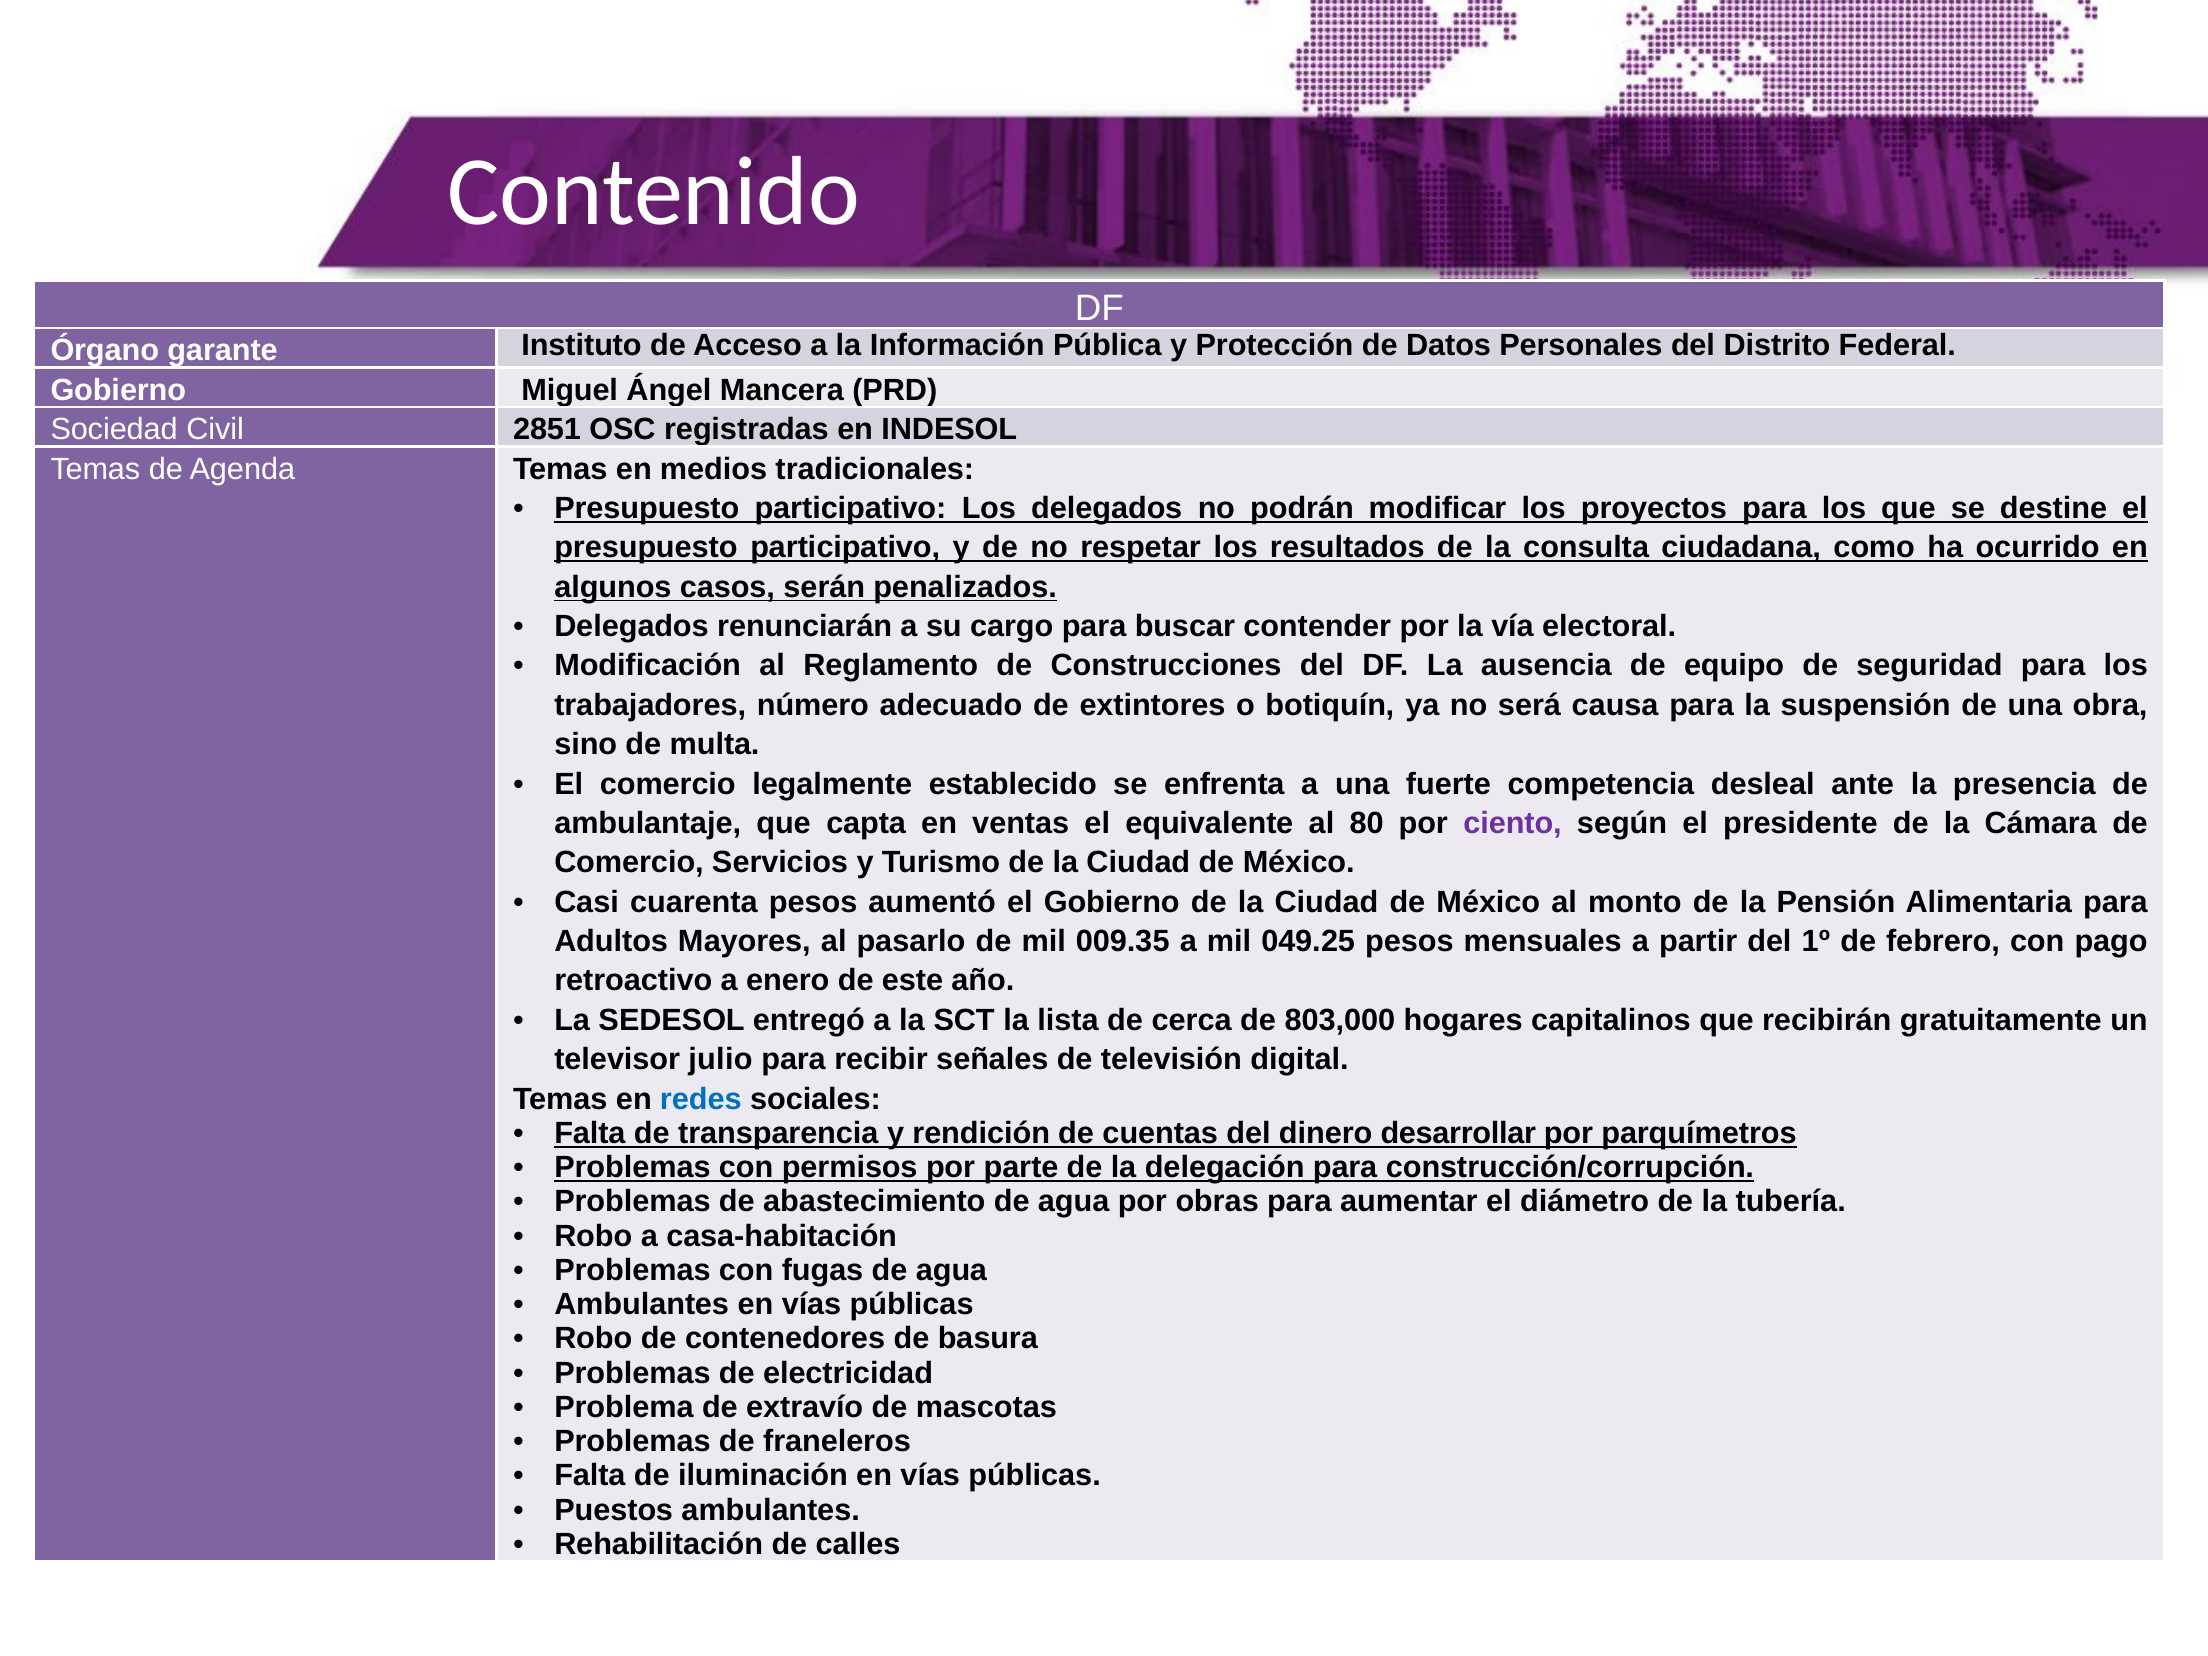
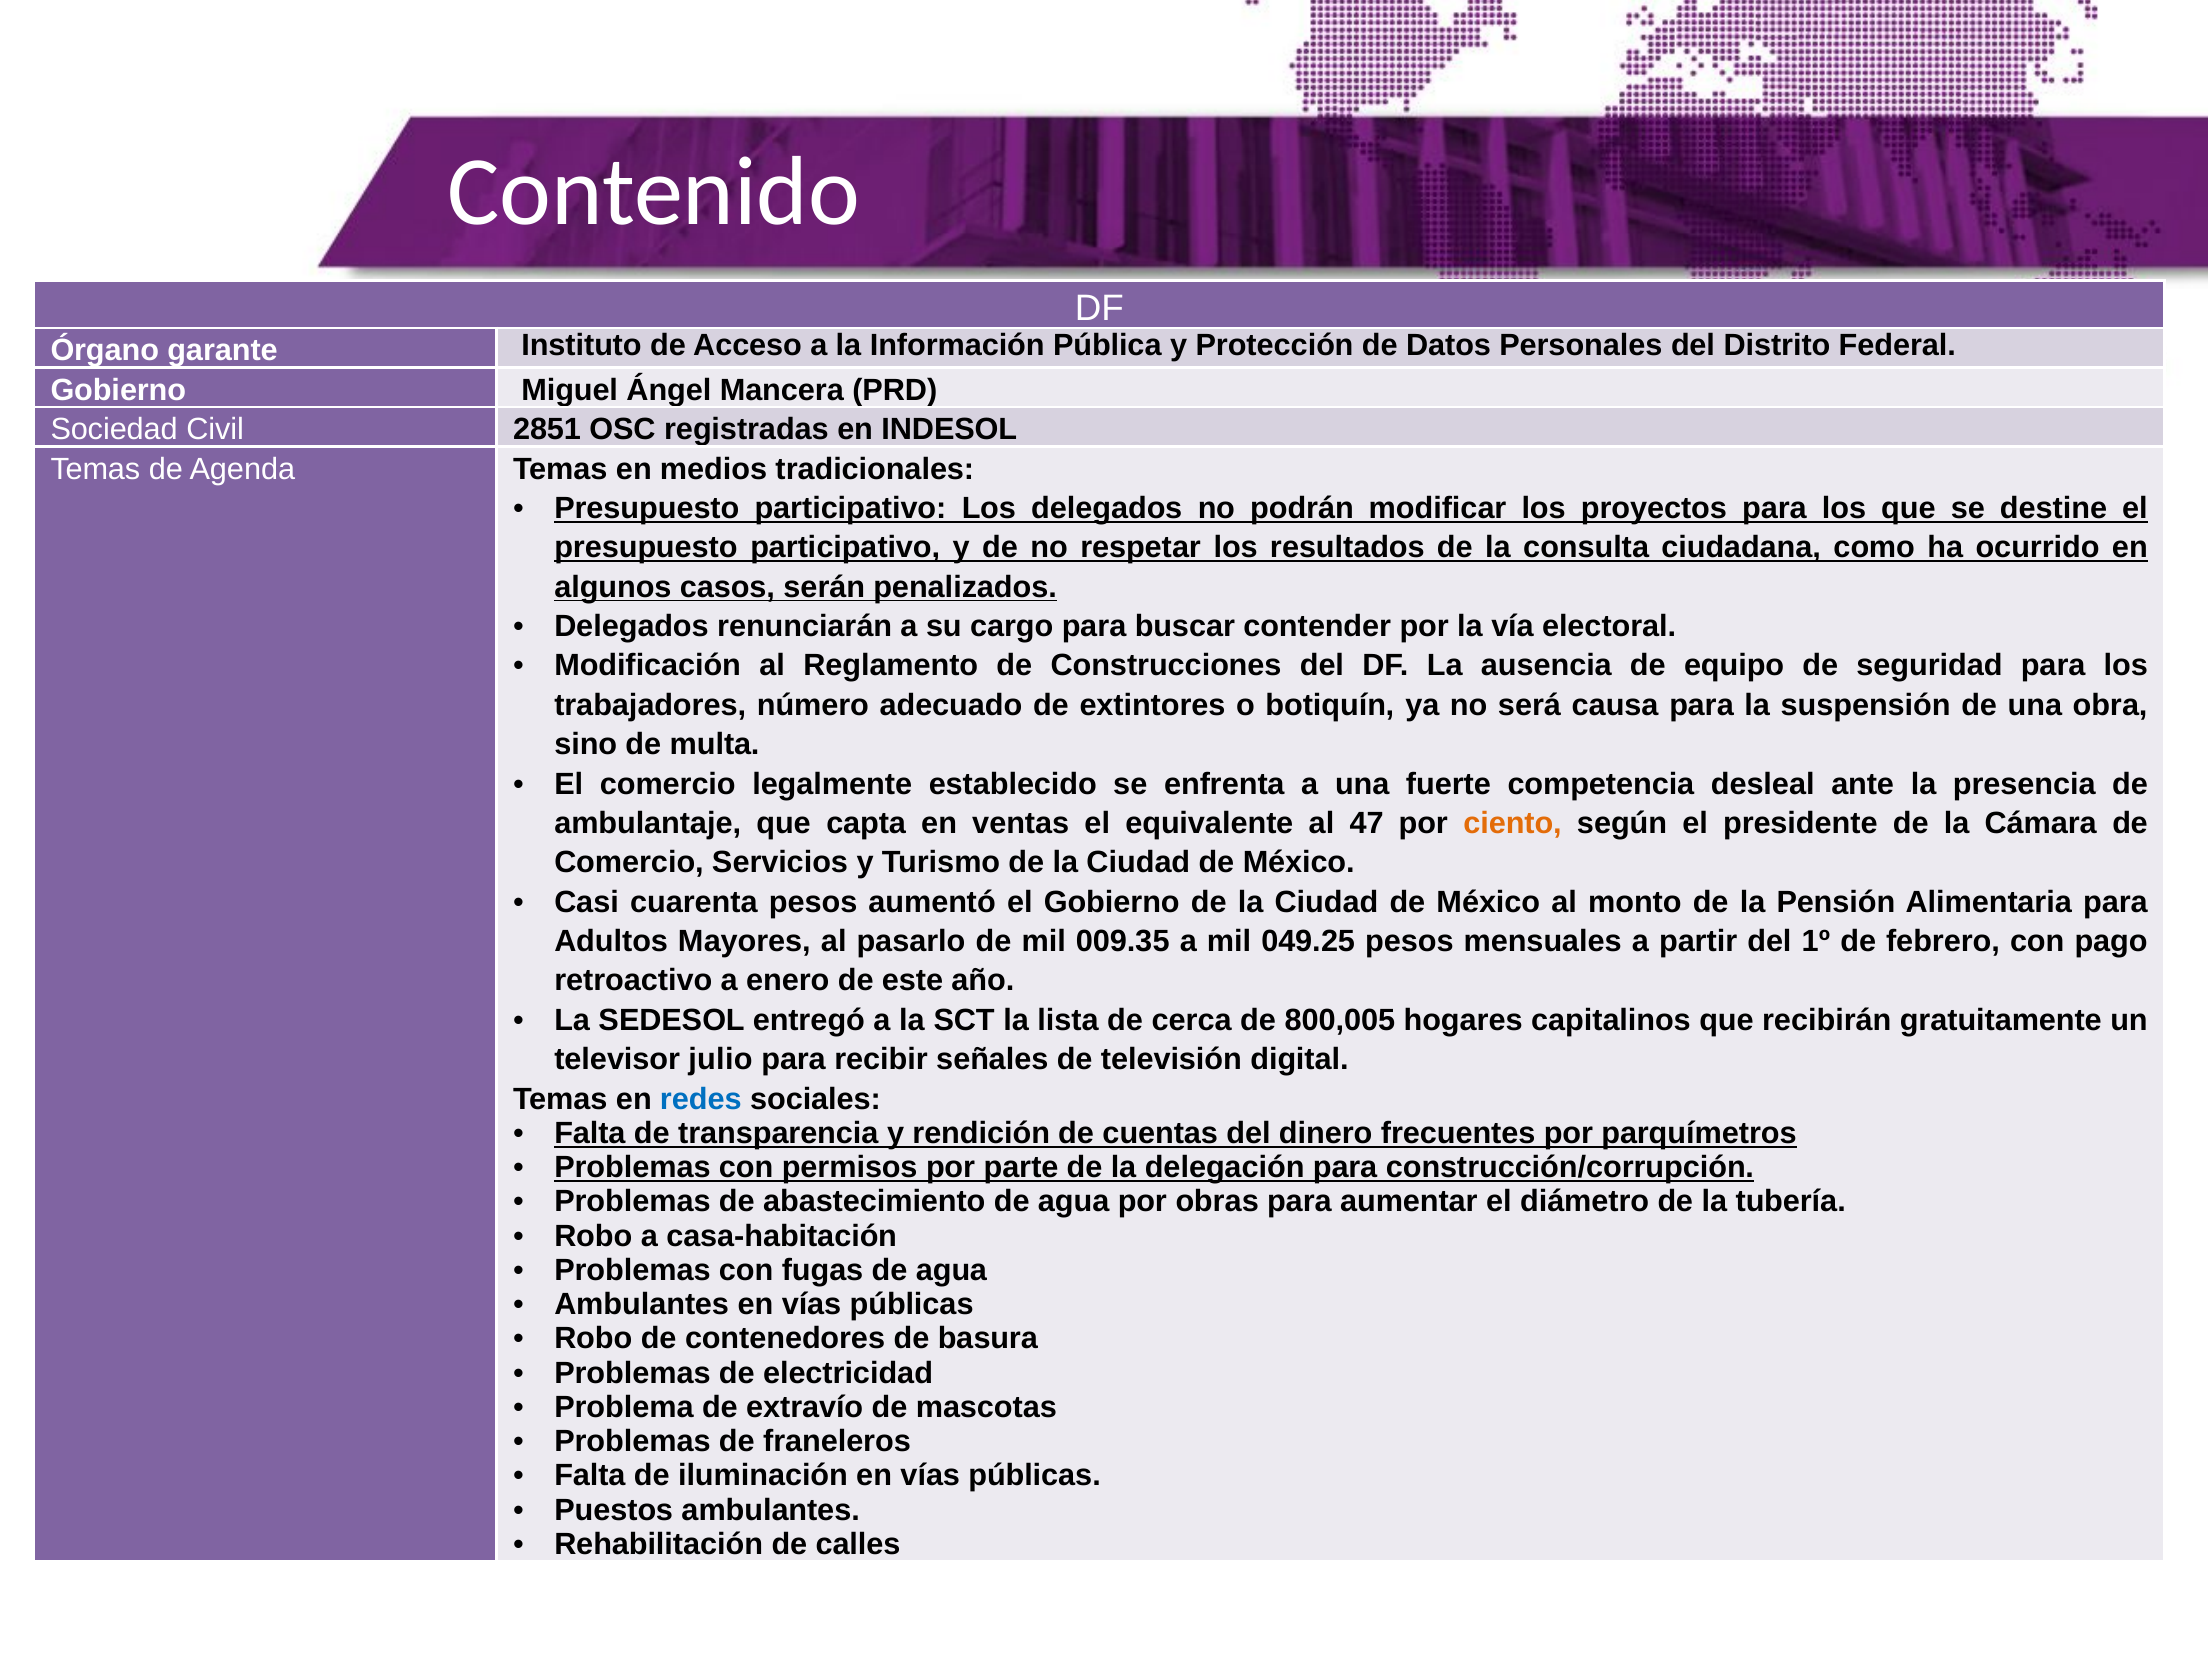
80: 80 -> 47
ciento colour: purple -> orange
803,000: 803,000 -> 800,005
desarrollar: desarrollar -> frecuentes
